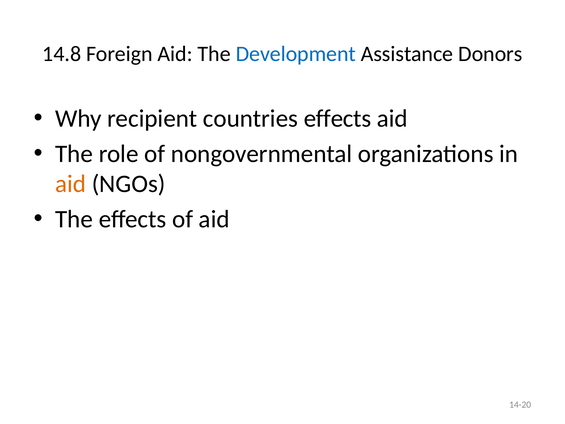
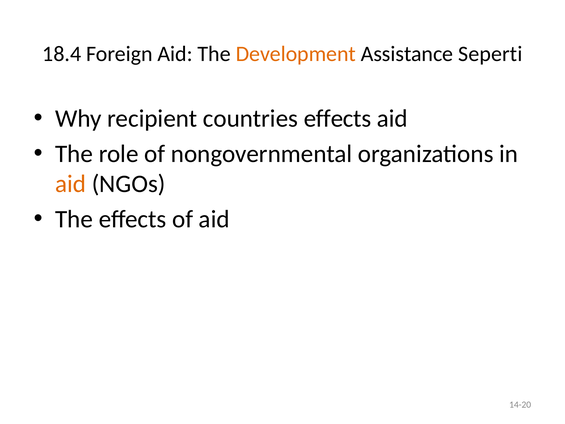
14.8: 14.8 -> 18.4
Development colour: blue -> orange
Donors: Donors -> Seperti
